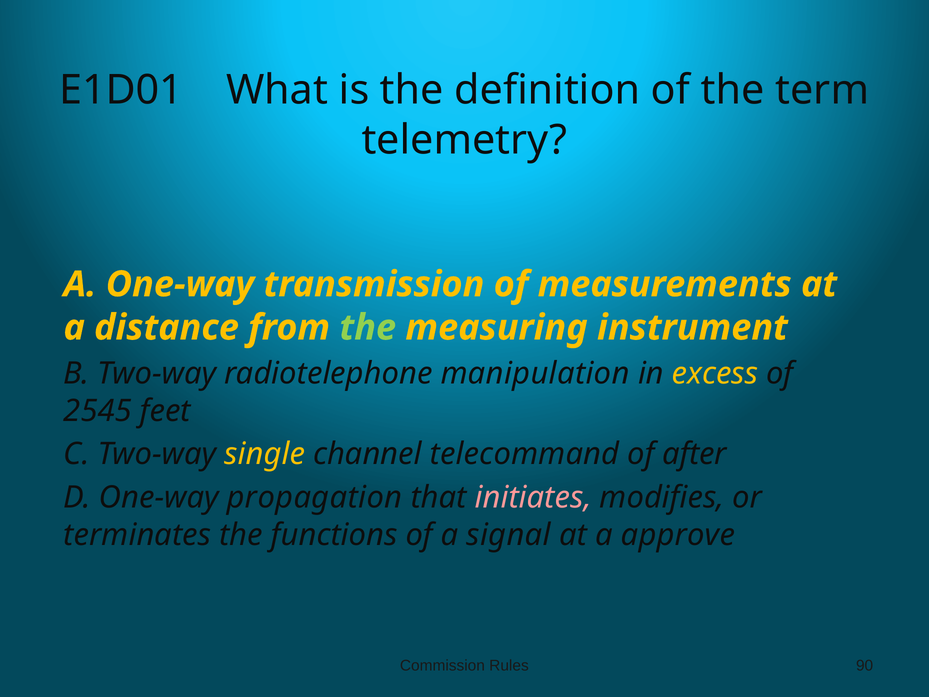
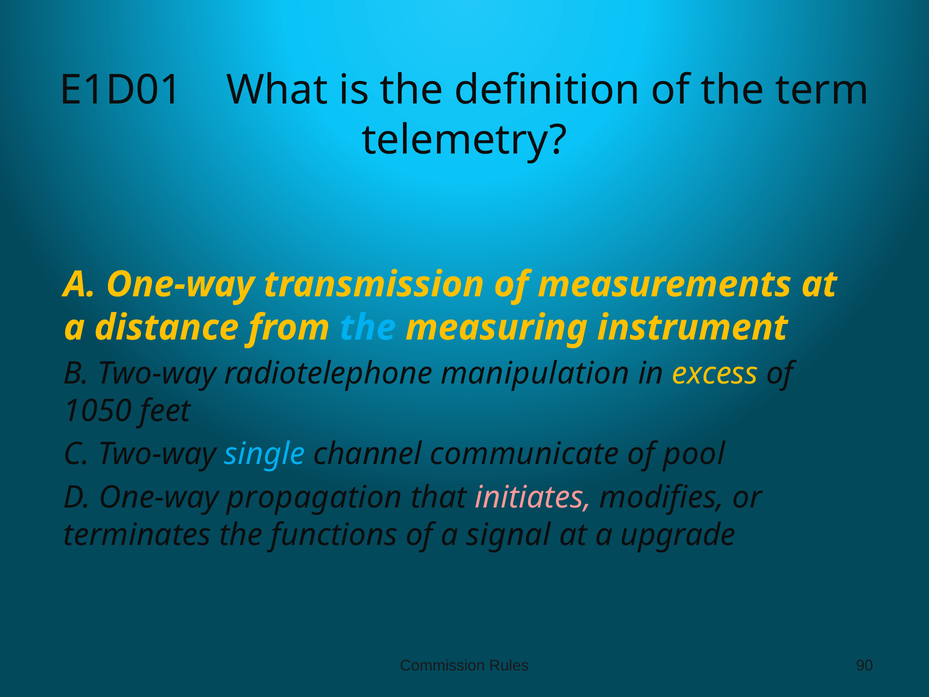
the at (368, 328) colour: light green -> light blue
2545: 2545 -> 1050
single colour: yellow -> light blue
telecommand: telecommand -> communicate
after: after -> pool
approve: approve -> upgrade
